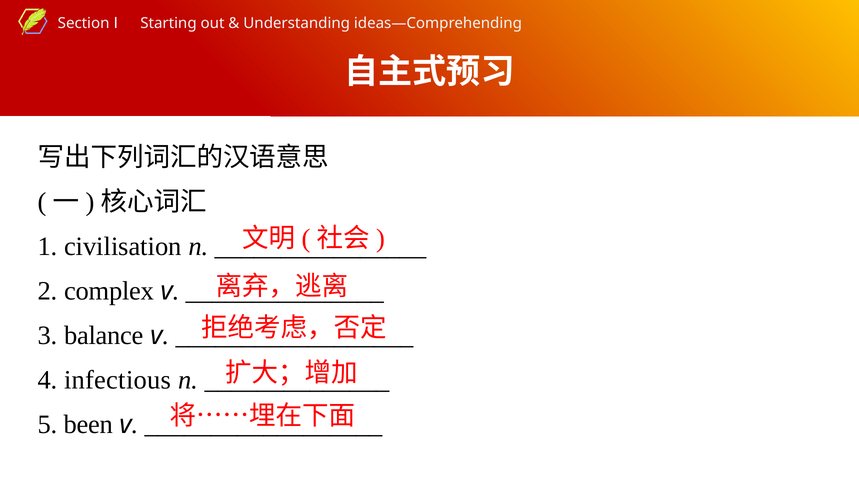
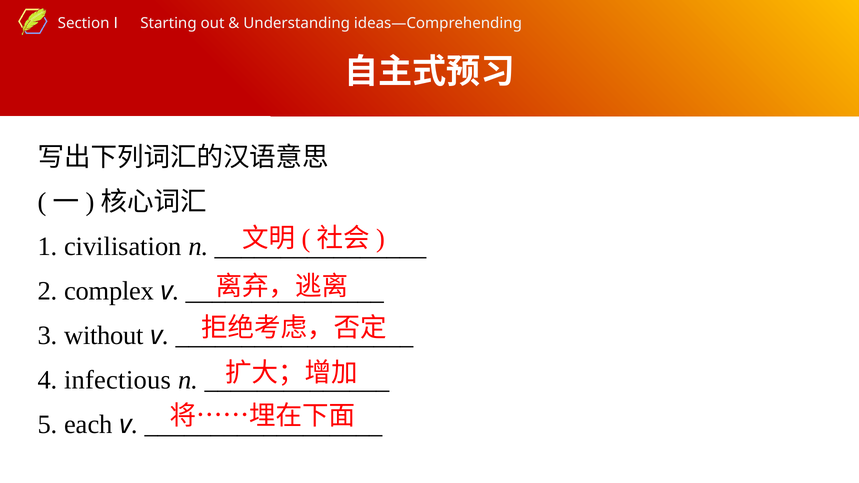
balance: balance -> without
been: been -> each
